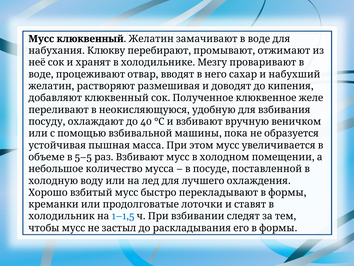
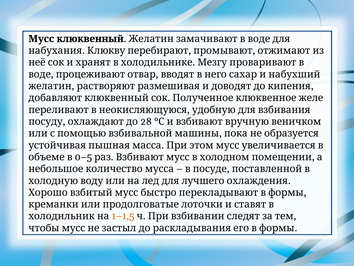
40: 40 -> 28
5–5: 5–5 -> 0–5
1–1,5 colour: blue -> orange
